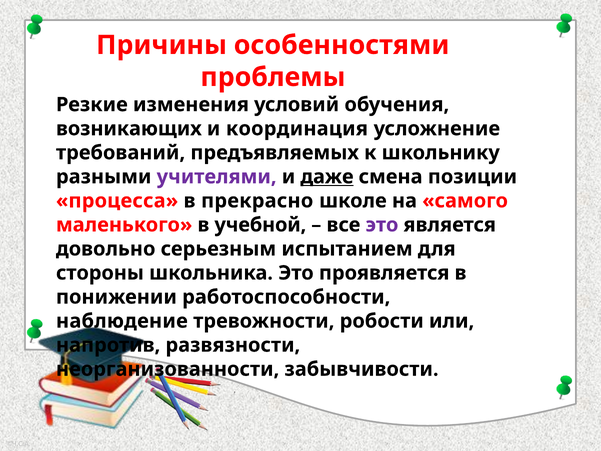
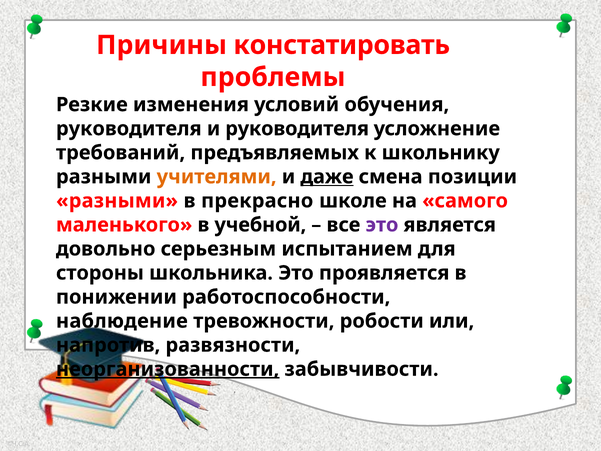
особенностями: особенностями -> констатировать
возникающих at (129, 129): возникающих -> руководителя
и координация: координация -> руководителя
учителями colour: purple -> orange
процесса at (117, 201): процесса -> разными
неорганизованности underline: none -> present
